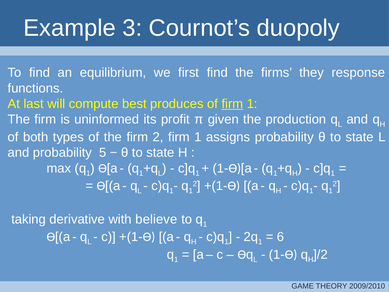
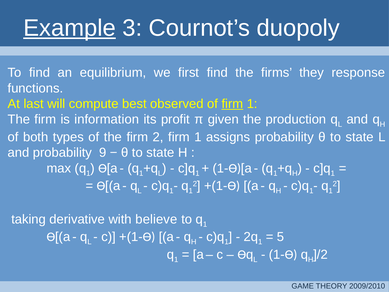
Example underline: none -> present
produces: produces -> observed
uninformed: uninformed -> information
5: 5 -> 9
6: 6 -> 5
